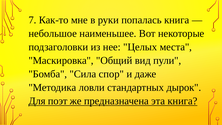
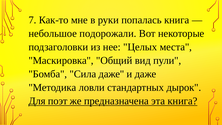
наименьшее: наименьшее -> подорожали
Сила спор: спор -> даже
